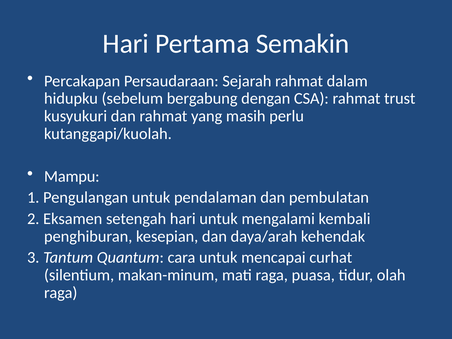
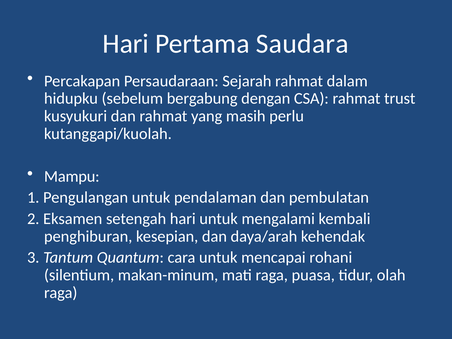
Semakin: Semakin -> Saudara
curhat: curhat -> rohani
